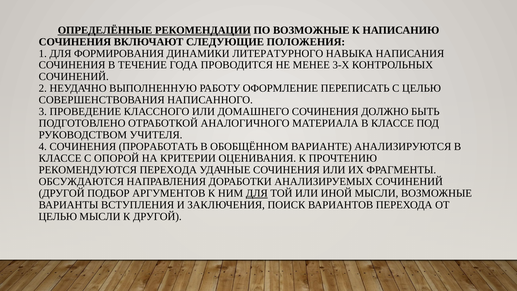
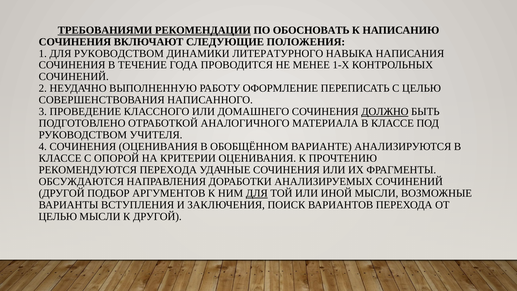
ОПРЕДЕЛЁННЫЕ: ОПРЕДЕЛЁННЫЕ -> ТРЕБОВАНИЯМИ
ПО ВОЗМОЖНЫЕ: ВОЗМОЖНЫЕ -> ОБОСНОВАТЬ
ДЛЯ ФОРМИРОВАНИЯ: ФОРМИРОВАНИЯ -> РУКОВОДСТВОМ
3-Х: 3-Х -> 1-Х
ДОЛЖНО underline: none -> present
СОЧИНЕНИЯ ПРОРАБОТАТЬ: ПРОРАБОТАТЬ -> ОЦЕНИВАНИЯ
